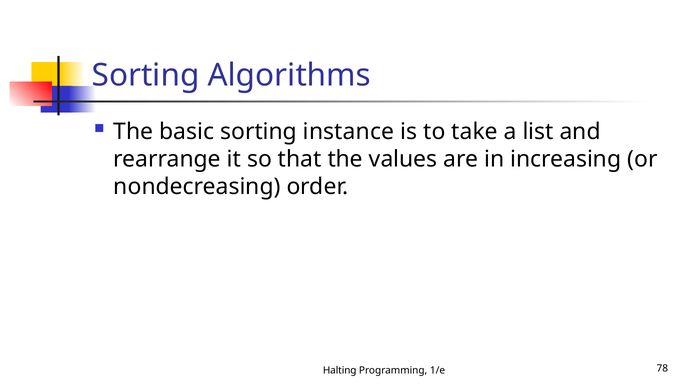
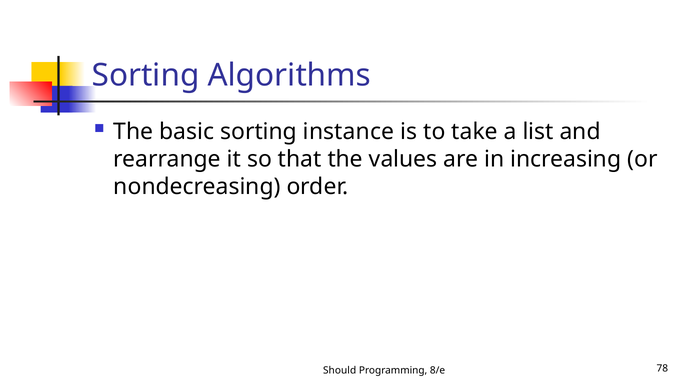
Halting: Halting -> Should
1/e: 1/e -> 8/e
